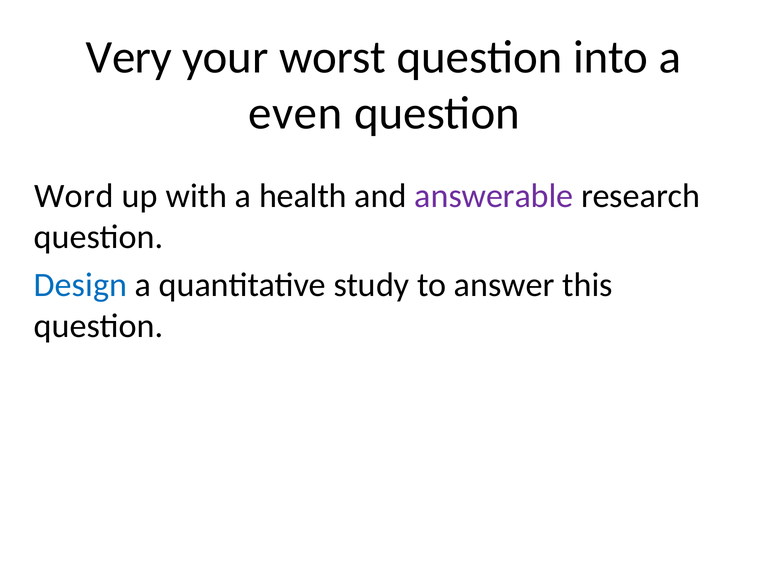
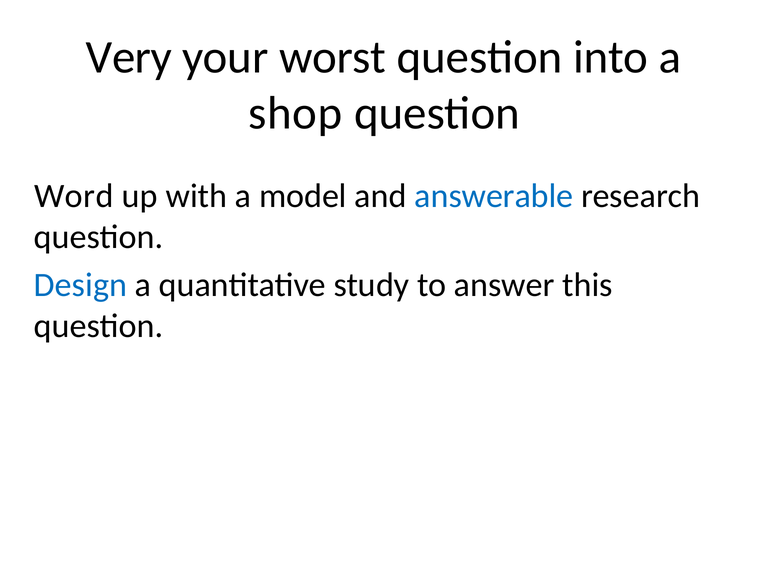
even: even -> shop
health: health -> model
answerable colour: purple -> blue
